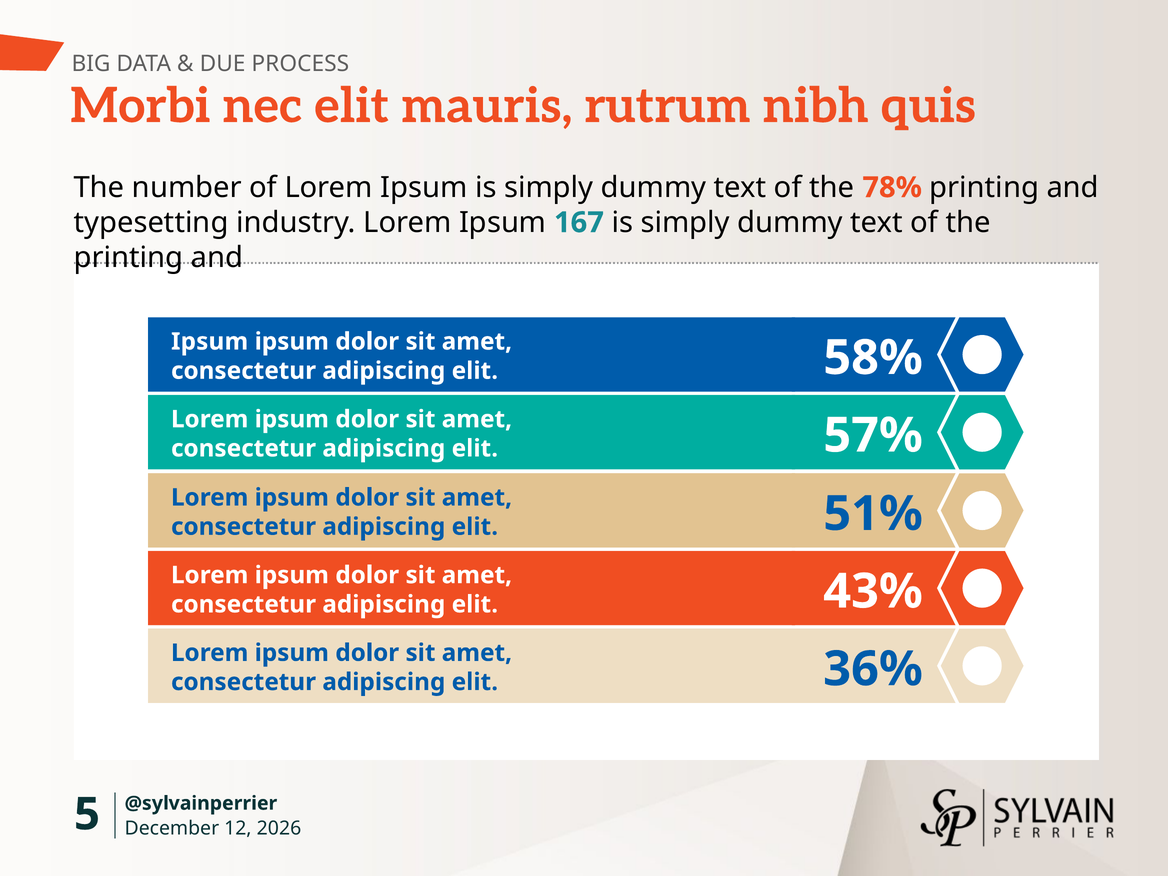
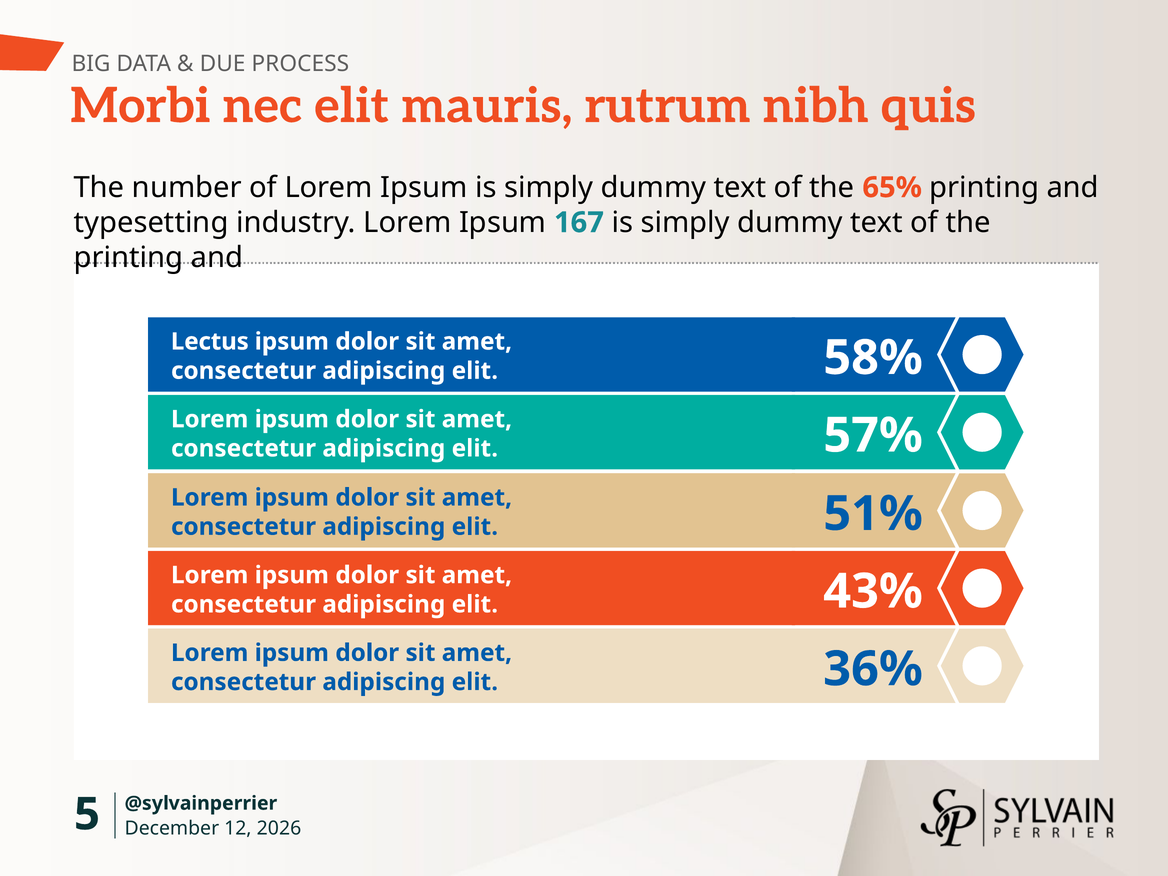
78%: 78% -> 65%
Ipsum at (210, 342): Ipsum -> Lectus
